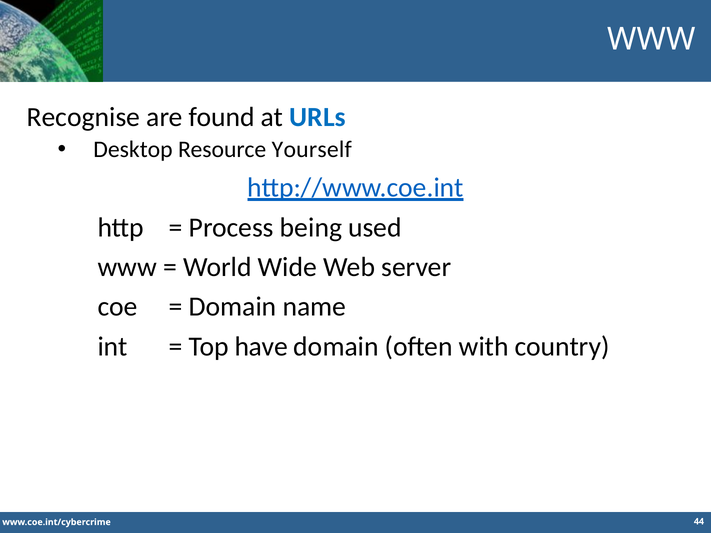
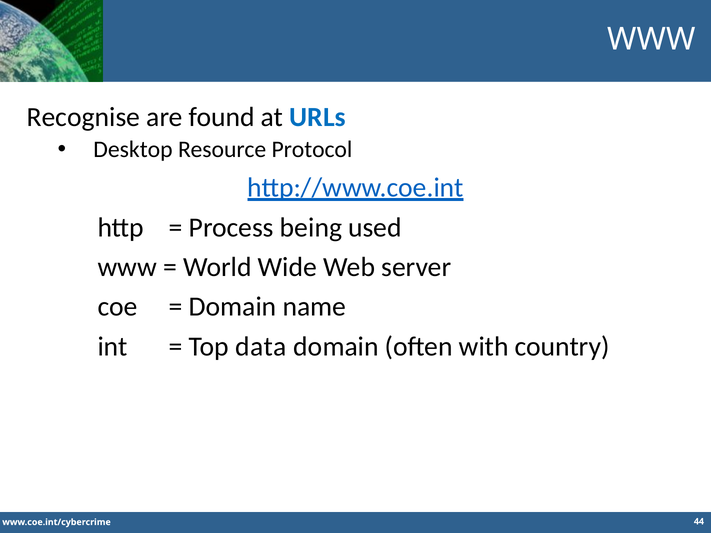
Yourself: Yourself -> Protocol
have: have -> data
